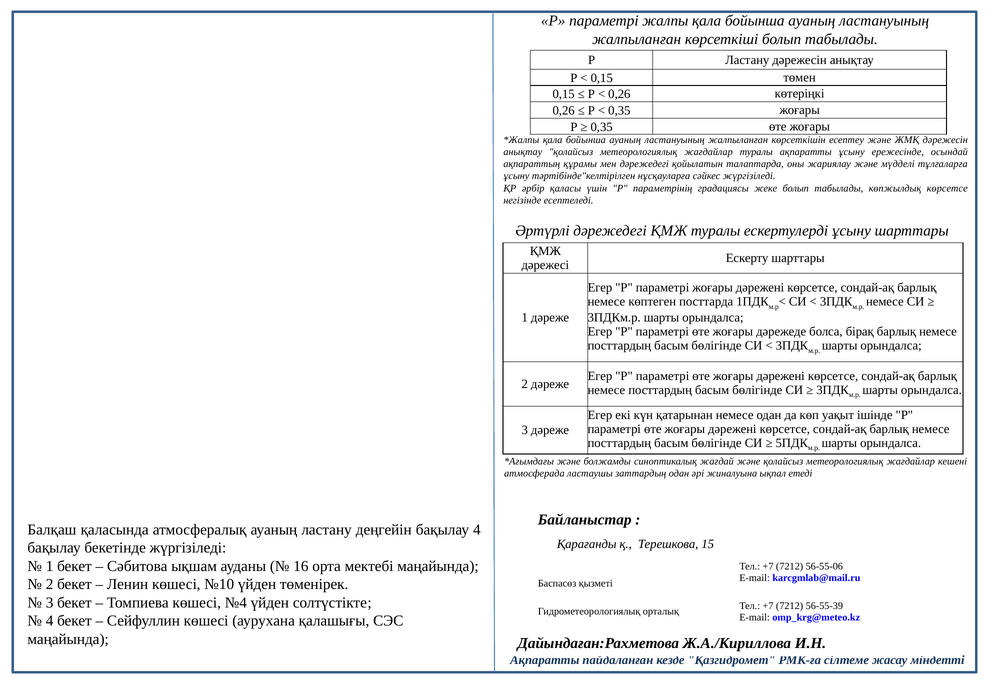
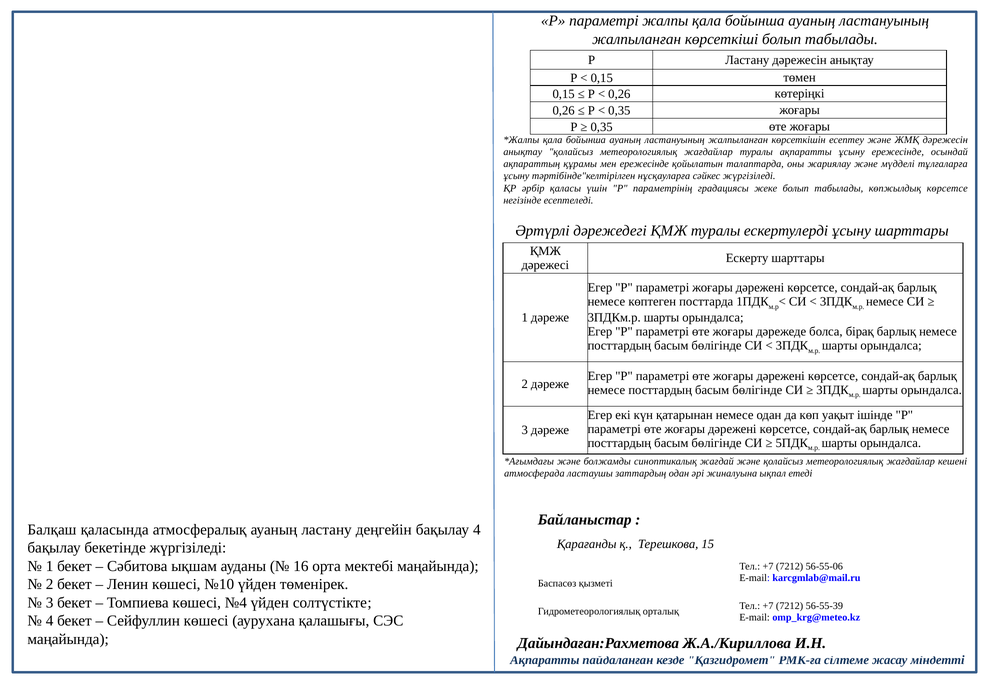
мен дәрежедегі: дәрежедегі -> ережесінде
